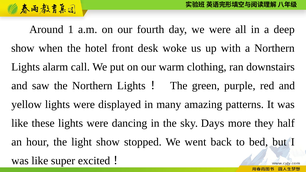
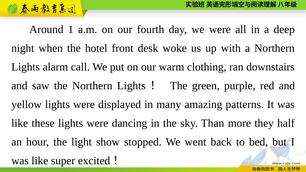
show at (23, 48): show -> night
Days: Days -> Than
